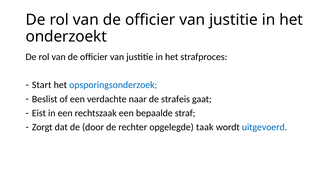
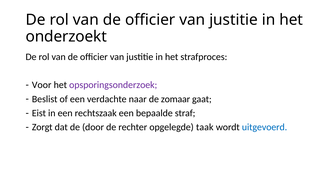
Start: Start -> Voor
opsporingsonderzoek colour: blue -> purple
strafeis: strafeis -> zomaar
